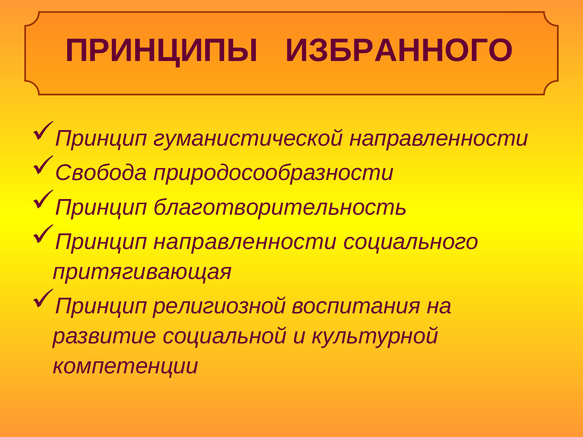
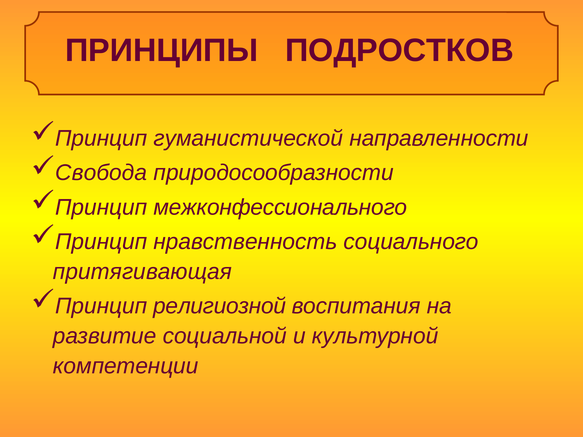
ИЗБРАННОГО: ИЗБРАННОГО -> ПОДРОСТКОВ
благотворительность: благотворительность -> межконфессионального
Принцип направленности: направленности -> нравственность
